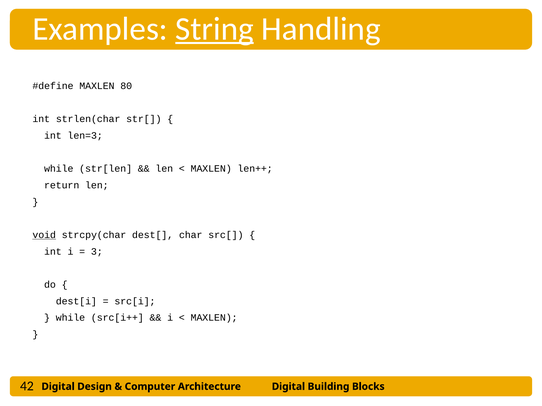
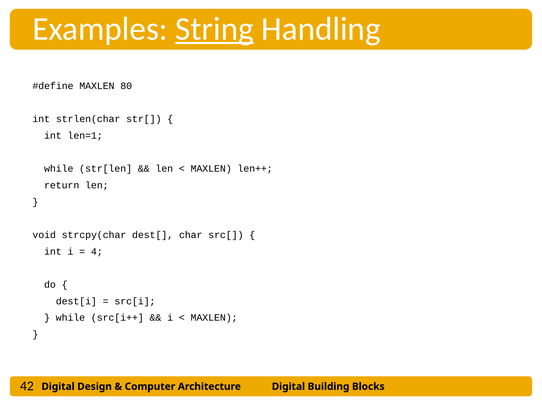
len=3: len=3 -> len=1
void underline: present -> none
3: 3 -> 4
